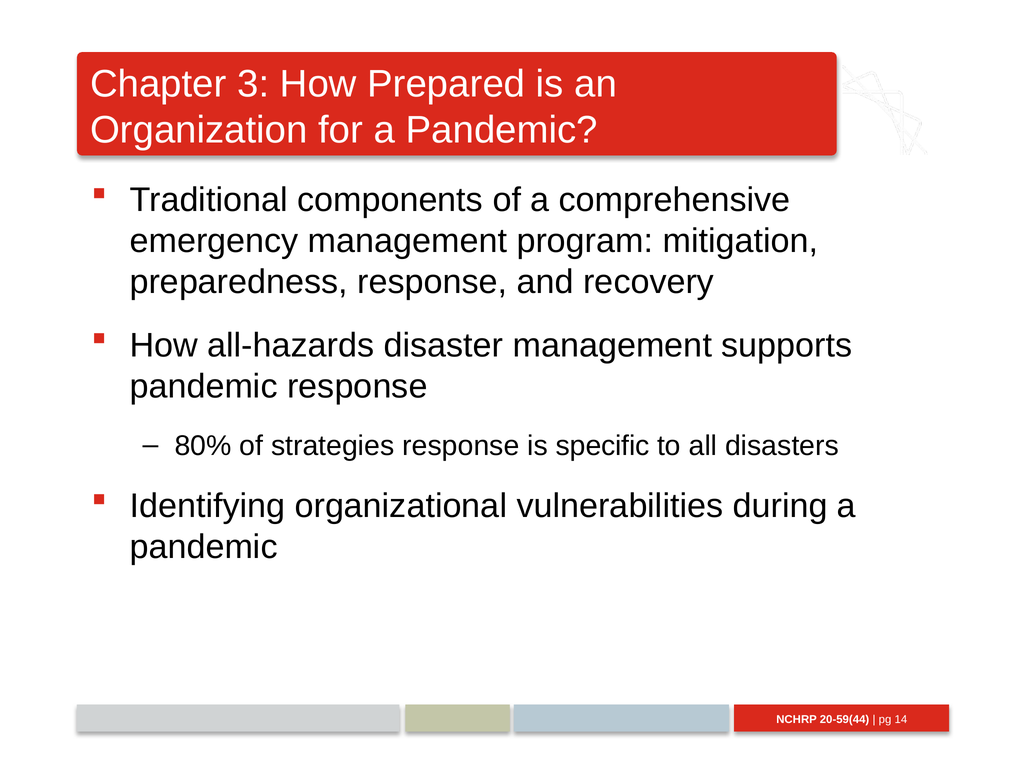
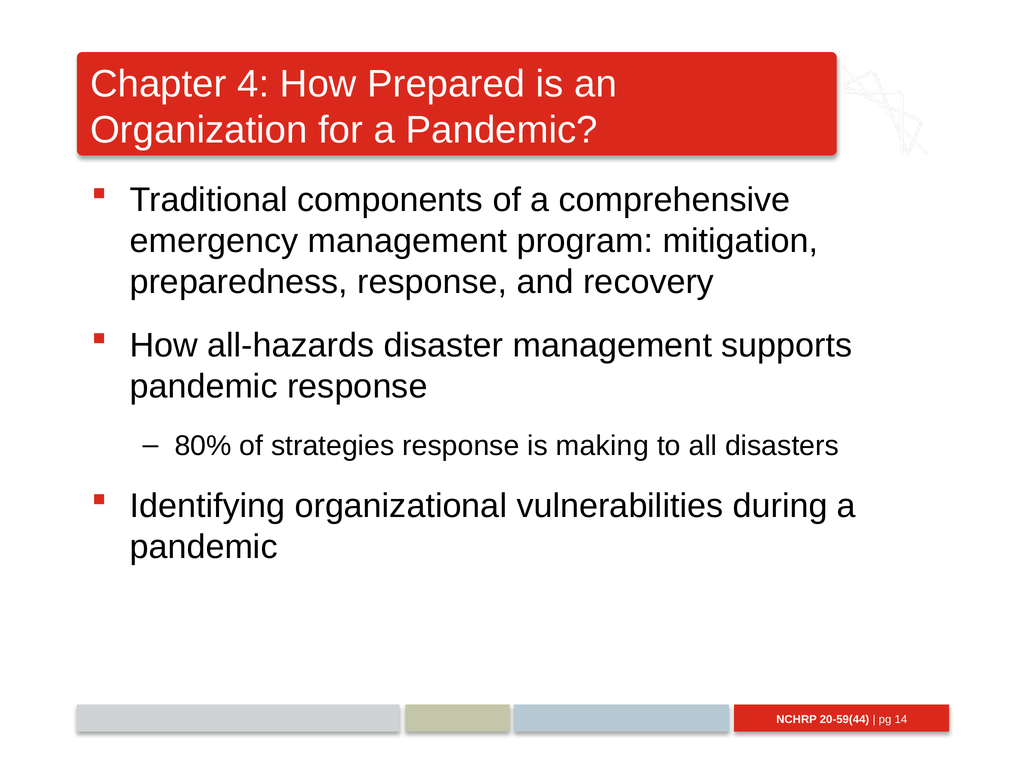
3: 3 -> 4
specific: specific -> making
